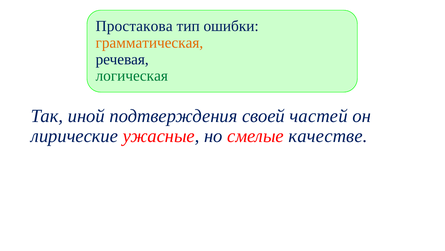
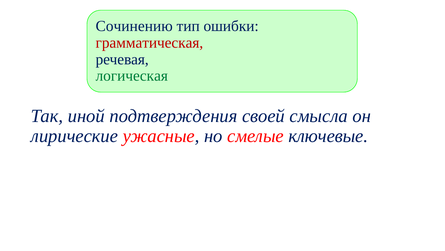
Простакова: Простакова -> Сочинению
грамматическая colour: orange -> red
частей: частей -> смысла
качестве: качестве -> ключевые
